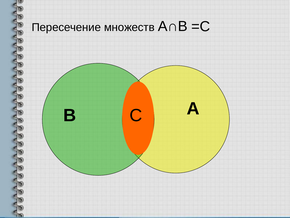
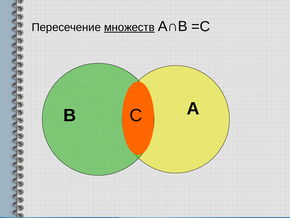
множеств underline: none -> present
